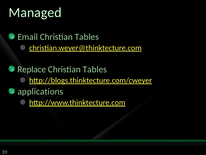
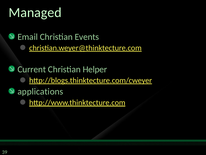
Email Christian Tables: Tables -> Events
Replace: Replace -> Current
Tables at (95, 69): Tables -> Helper
